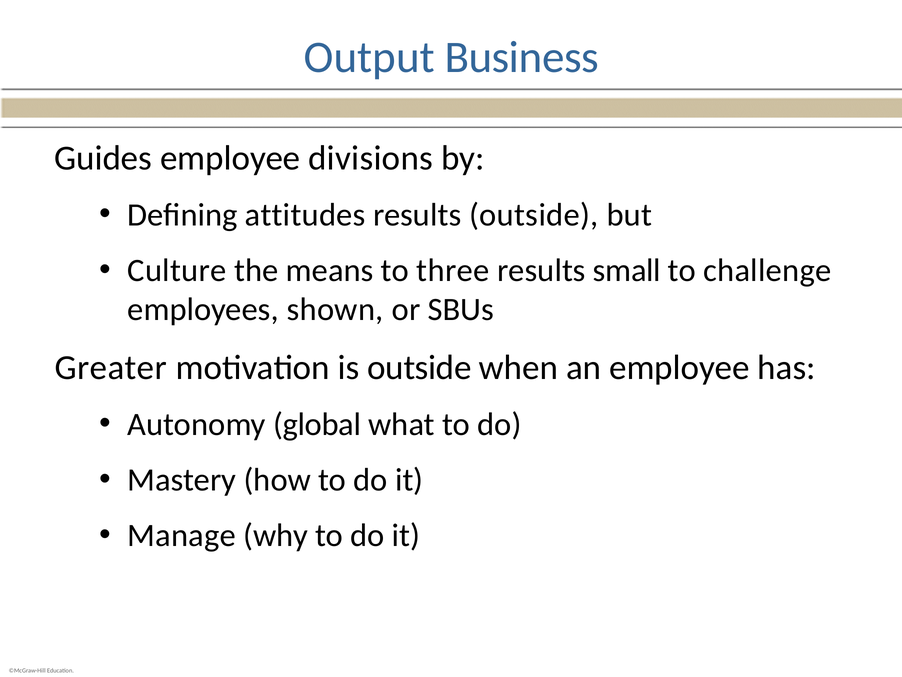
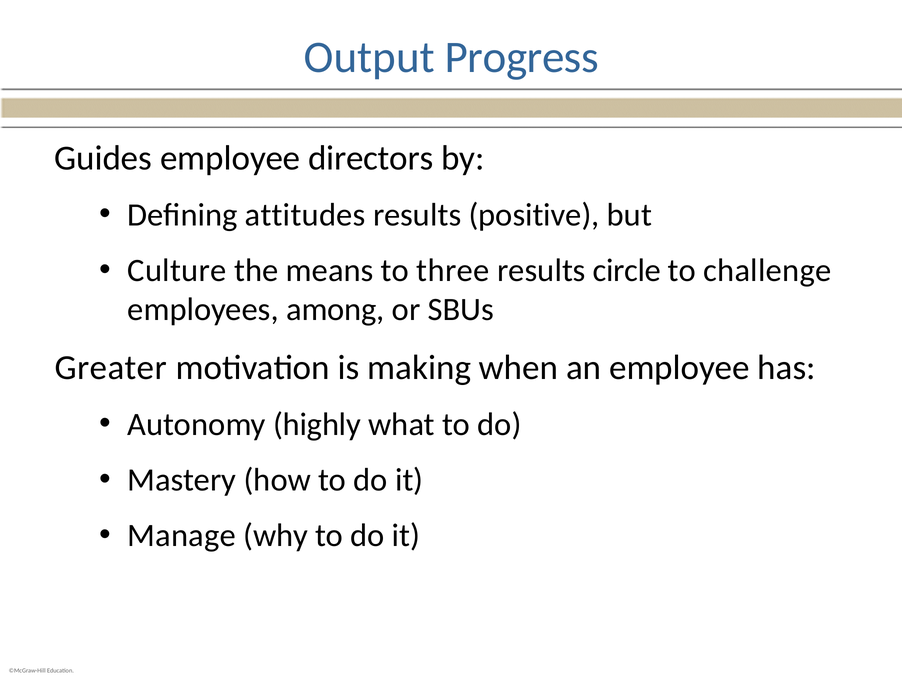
Business: Business -> Progress
divisions: divisions -> directors
results outside: outside -> positive
small: small -> circle
shown: shown -> among
is outside: outside -> making
global: global -> highly
